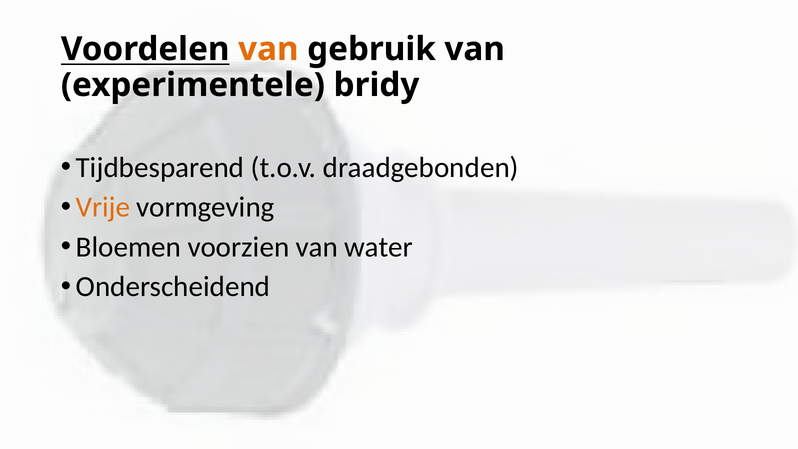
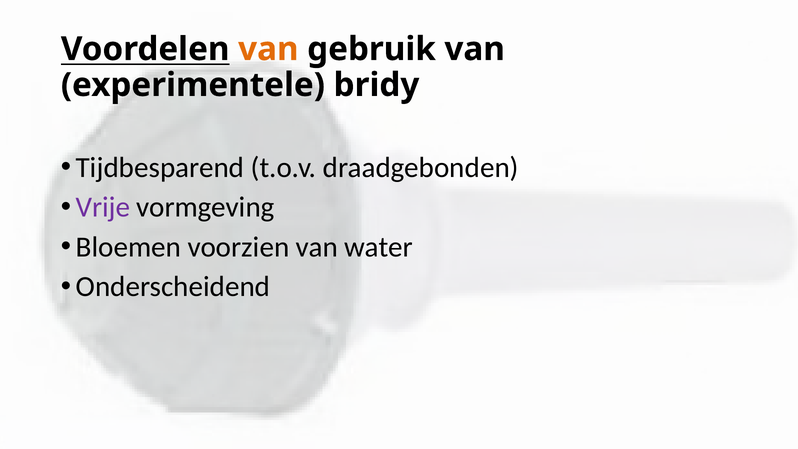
Vrije colour: orange -> purple
